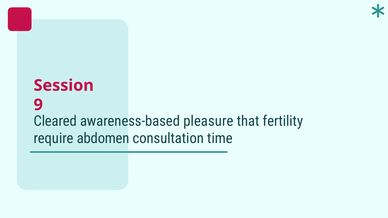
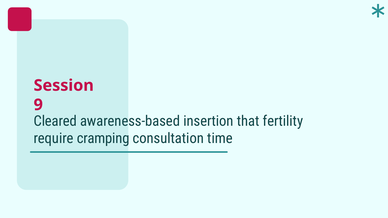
pleasure: pleasure -> insertion
abdomen: abdomen -> cramping
